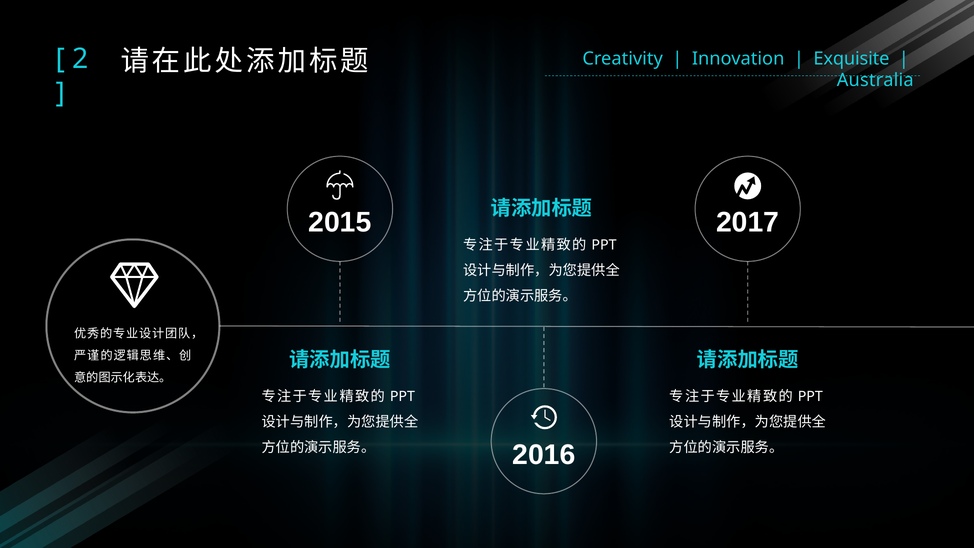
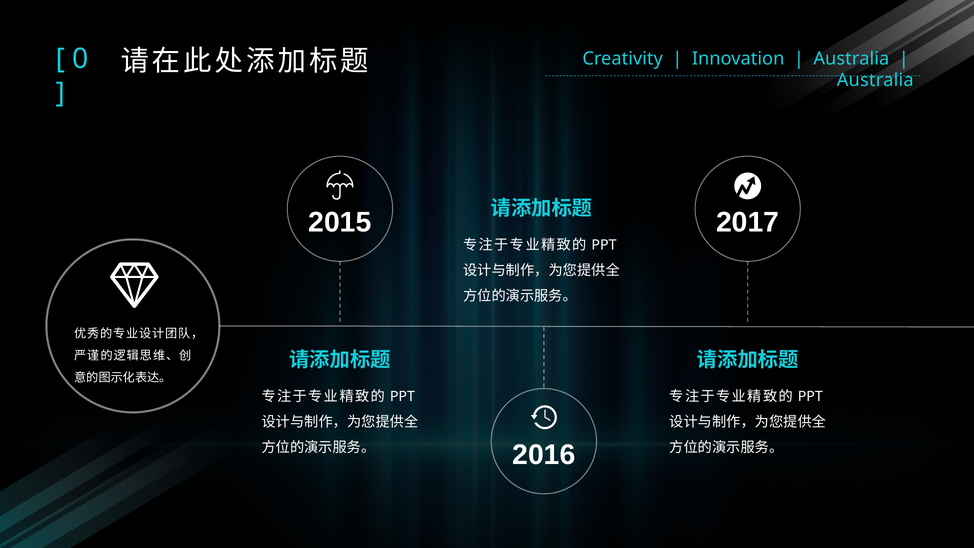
Exquisite at (851, 58): Exquisite -> Australia
2: 2 -> 0
